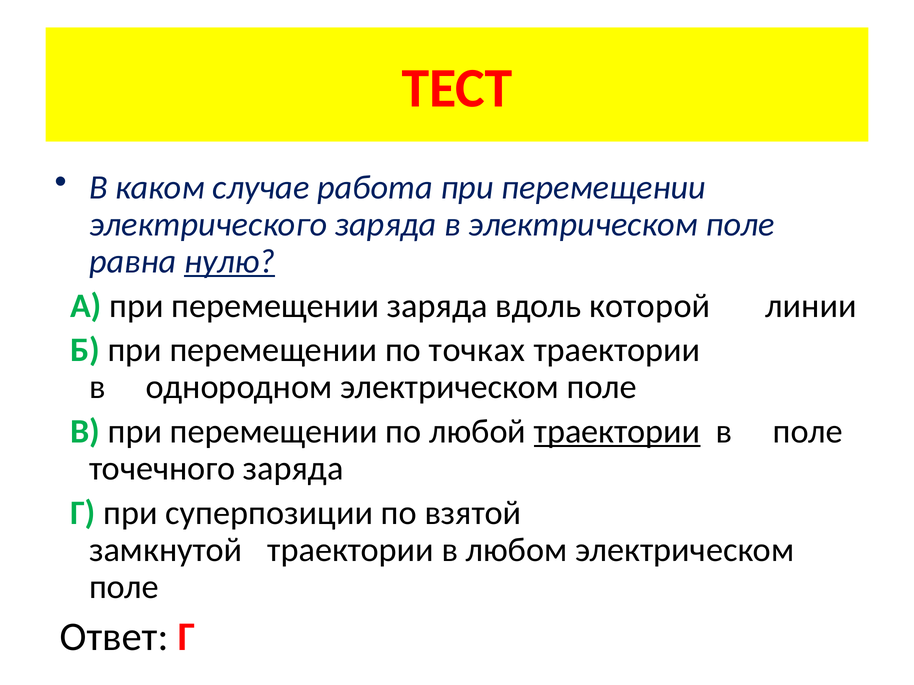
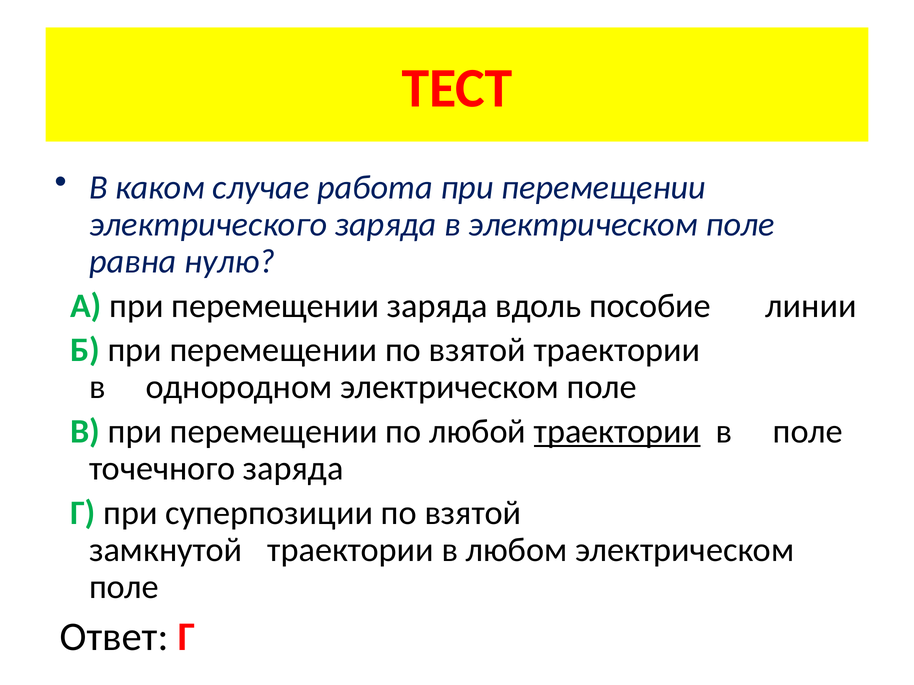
нулю underline: present -> none
которой: которой -> пособие
перемещении по точках: точках -> взятой
